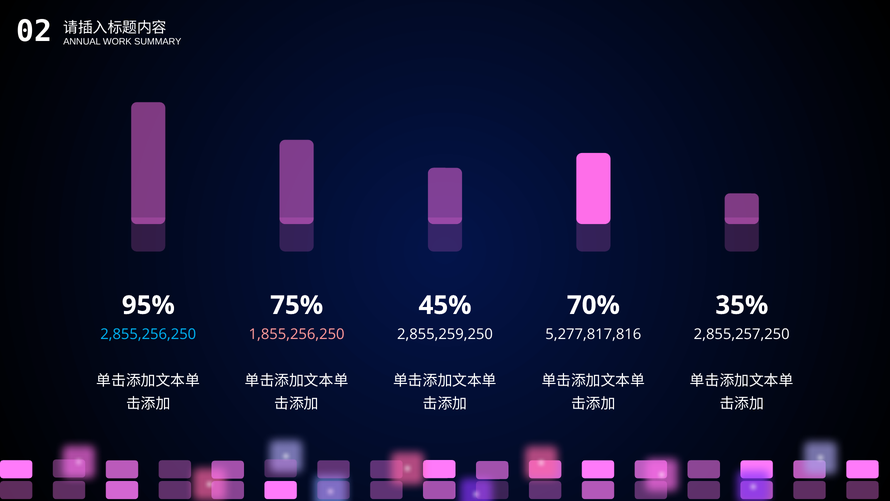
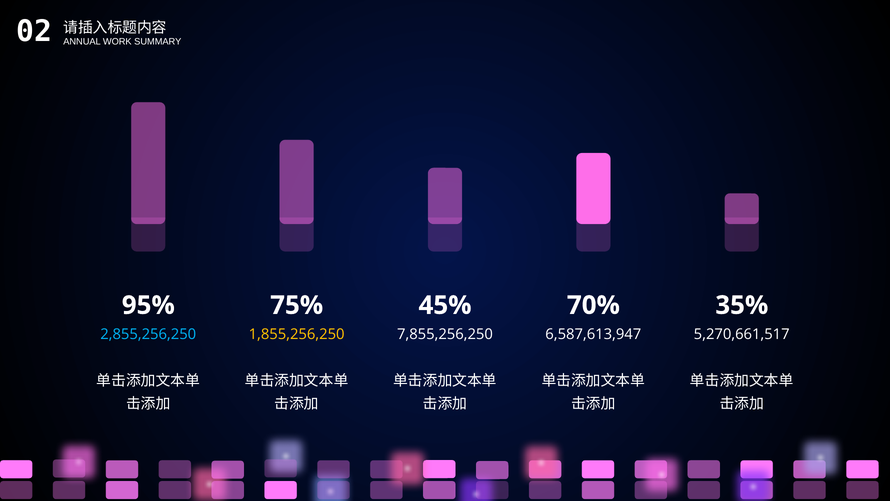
1,855,256,250 colour: pink -> yellow
2,855,259,250: 2,855,259,250 -> 7,855,256,250
5,277,817,816: 5,277,817,816 -> 6,587,613,947
2,855,257,250: 2,855,257,250 -> 5,270,661,517
